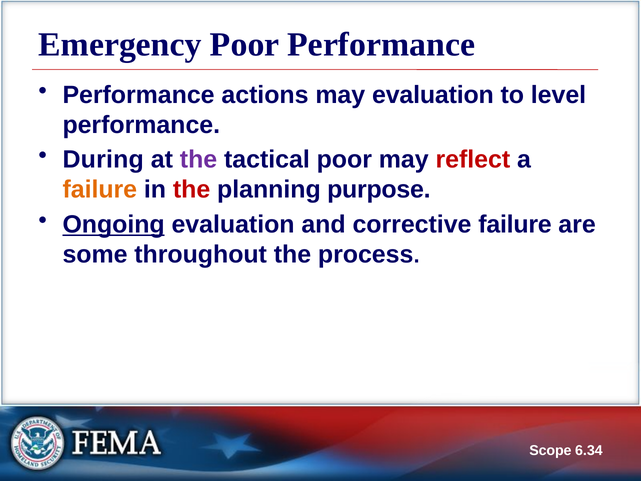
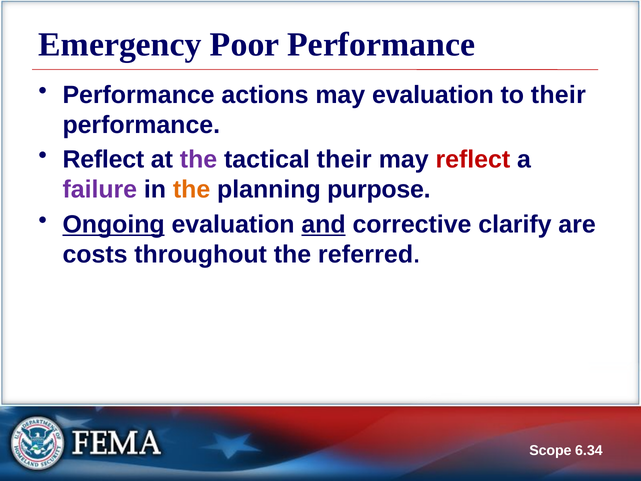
to level: level -> their
During at (103, 160): During -> Reflect
tactical poor: poor -> their
failure at (100, 190) colour: orange -> purple
the at (192, 190) colour: red -> orange
and underline: none -> present
corrective failure: failure -> clarify
some: some -> costs
process: process -> referred
